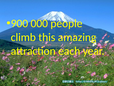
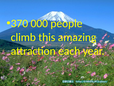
900: 900 -> 370
